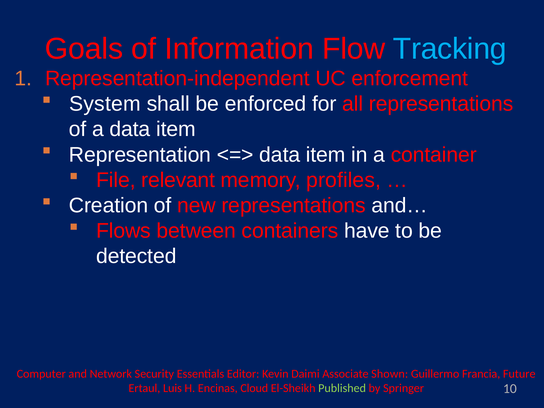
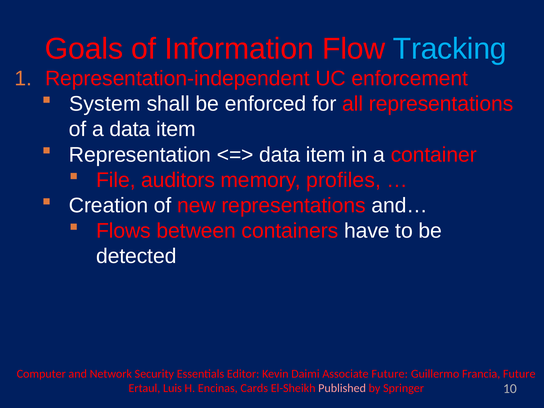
relevant: relevant -> auditors
Associate Shown: Shown -> Future
Cloud: Cloud -> Cards
Published colour: light green -> pink
